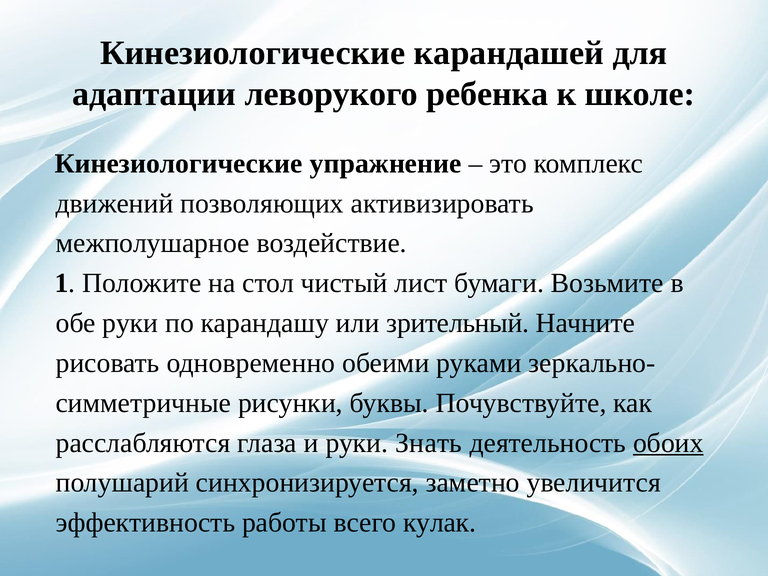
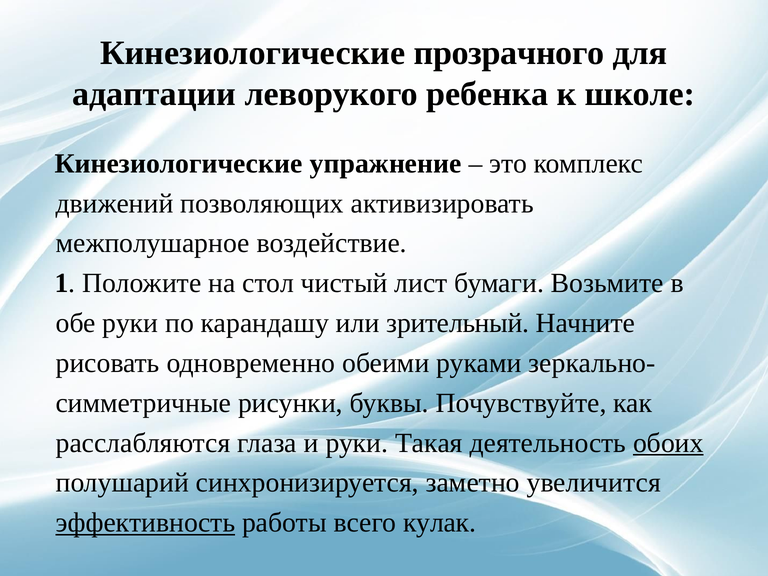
карандашей: карандашей -> прозрачного
Знать: Знать -> Такая
эффективность underline: none -> present
